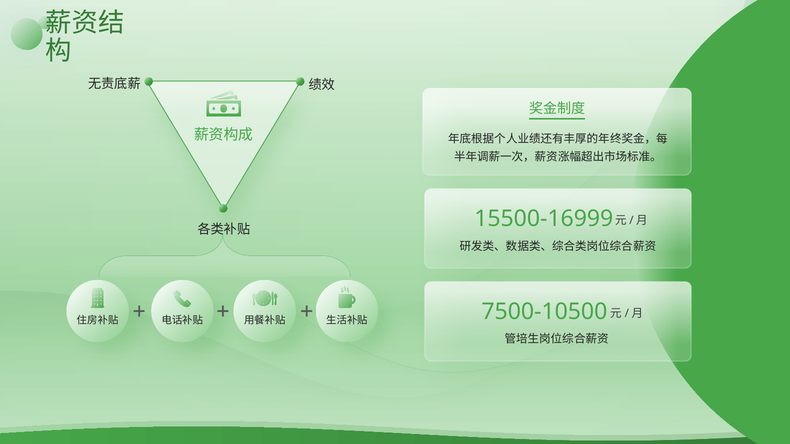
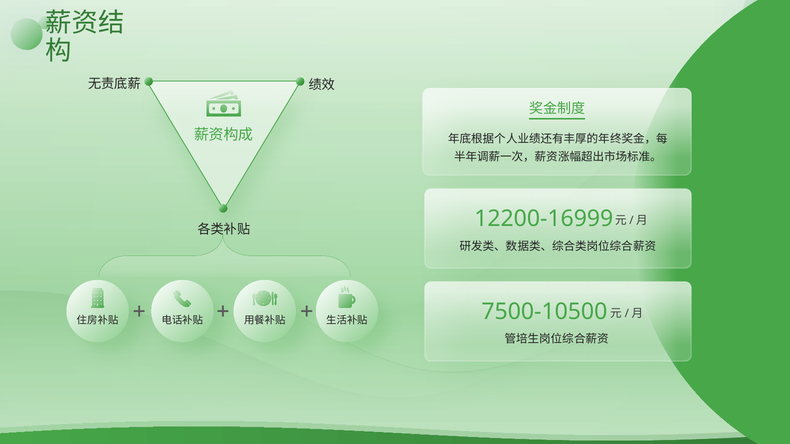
15500-16999: 15500-16999 -> 12200-16999
